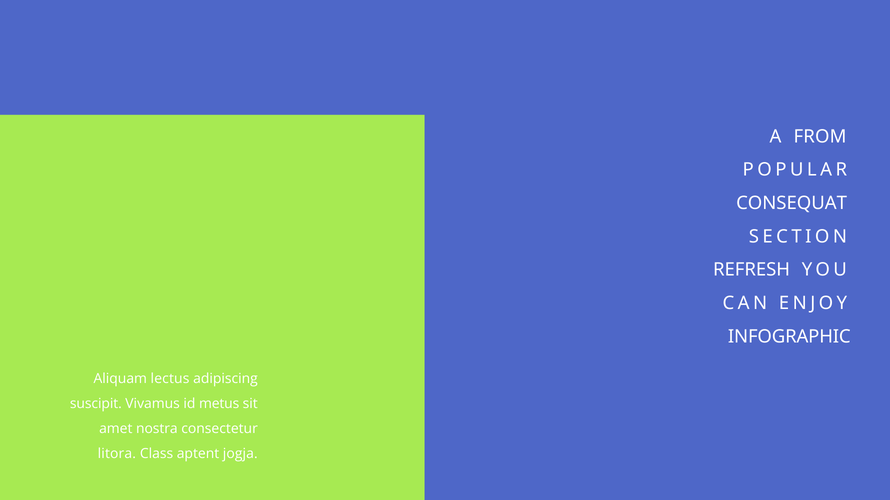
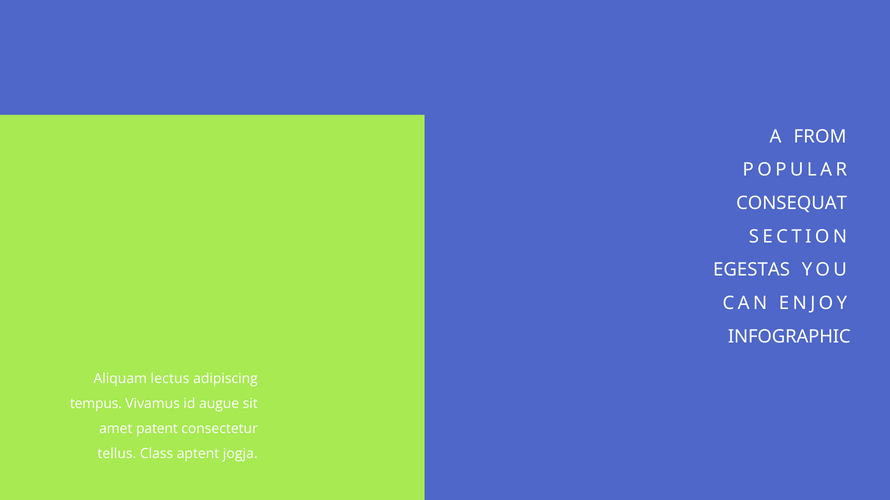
REFRESH: REFRESH -> EGESTAS
suscipit: suscipit -> tempus
metus: metus -> augue
nostra: nostra -> patent
litora: litora -> tellus
